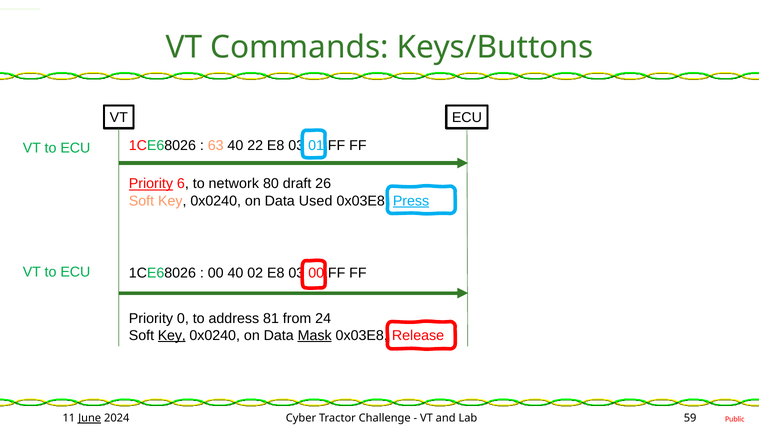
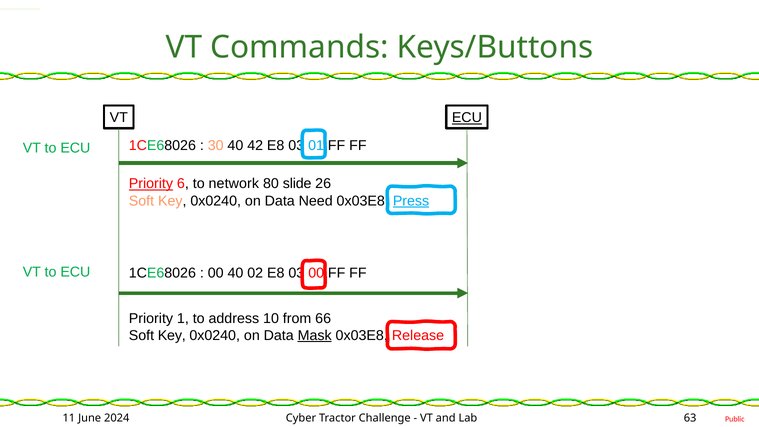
ECU at (467, 118) underline: none -> present
63: 63 -> 30
22: 22 -> 42
draft: draft -> slide
Used: Used -> Need
0: 0 -> 1
81: 81 -> 10
24: 24 -> 66
Key at (172, 335) underline: present -> none
June underline: present -> none
59: 59 -> 63
